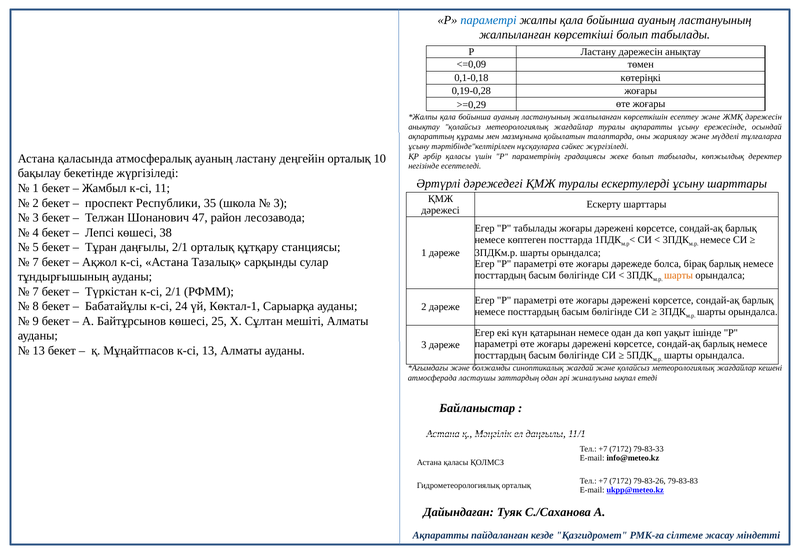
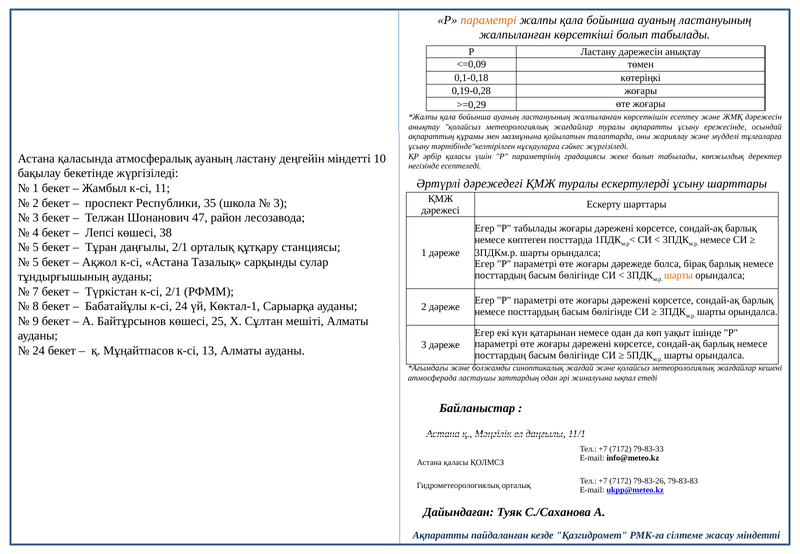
параметрі at (488, 20) colour: blue -> orange
деңгейін орталық: орталық -> міндетті
7 at (36, 262): 7 -> 5
13 at (39, 351): 13 -> 24
